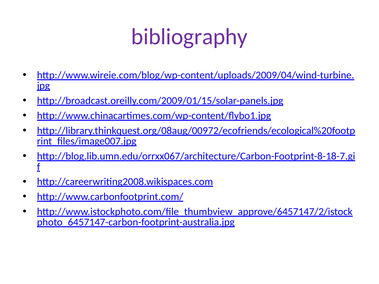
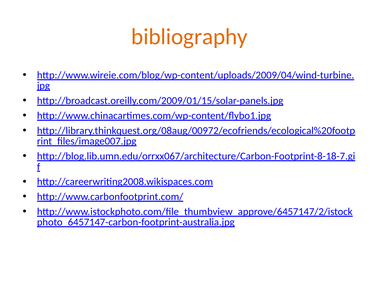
bibliography colour: purple -> orange
